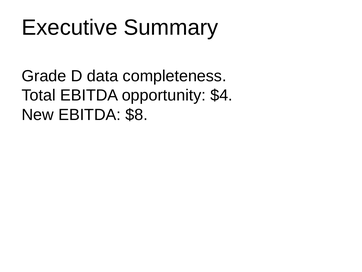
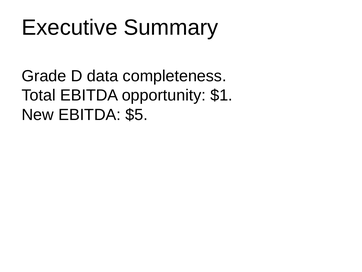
$4: $4 -> $1
$8: $8 -> $5
